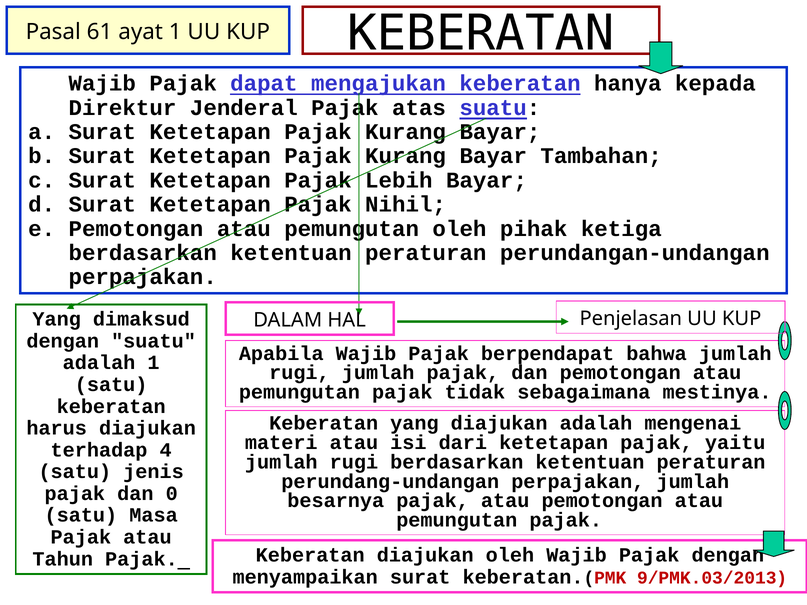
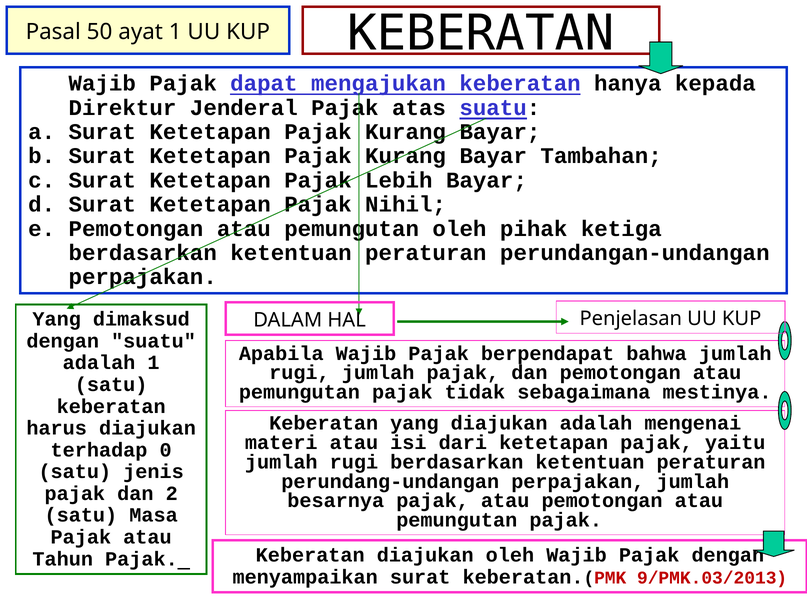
61: 61 -> 50
4: 4 -> 0
0: 0 -> 2
